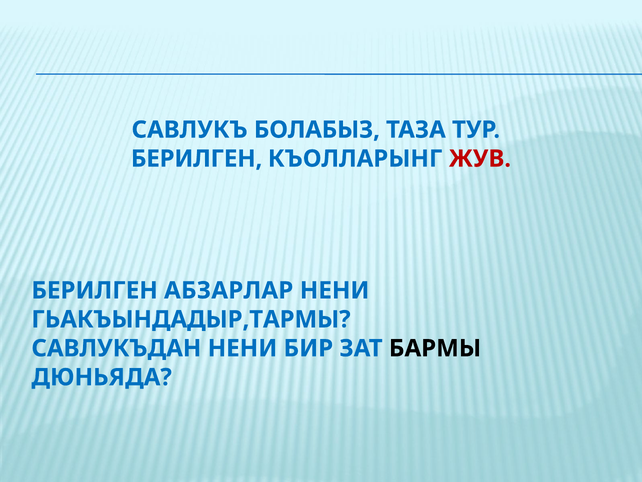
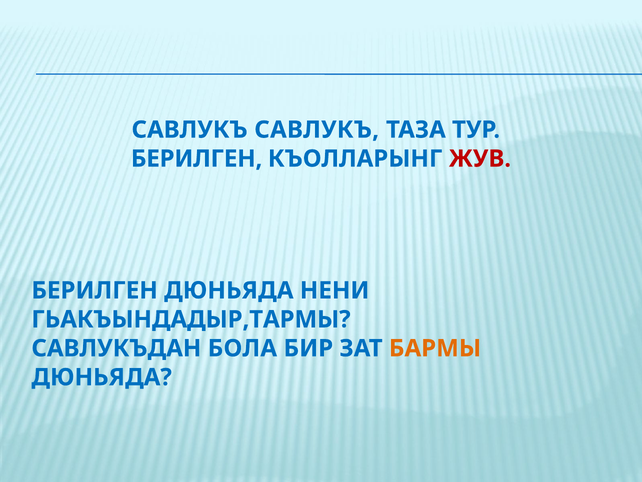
САВЛУКЪ БОЛАБЫЗ: БОЛАБЫЗ -> САВЛУКЪ
БЕРИЛГЕН АБЗАРЛАР: АБЗАРЛАР -> ДЮНЬЯДА
САВЛУКЪДАН НЕНИ: НЕНИ -> БОЛА
БАРМЫ colour: black -> orange
